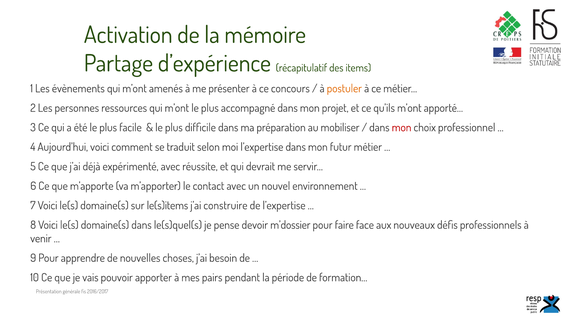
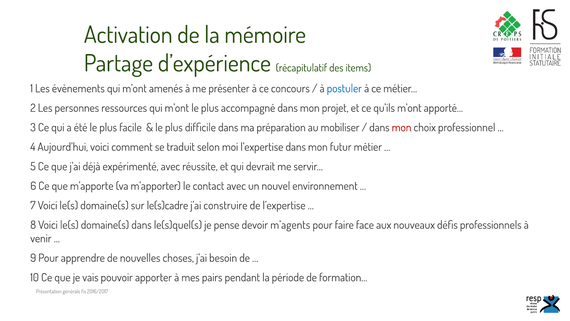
postuler colour: orange -> blue
le(s)items: le(s)items -> le(s)cadre
m’dossier: m’dossier -> m’agents
